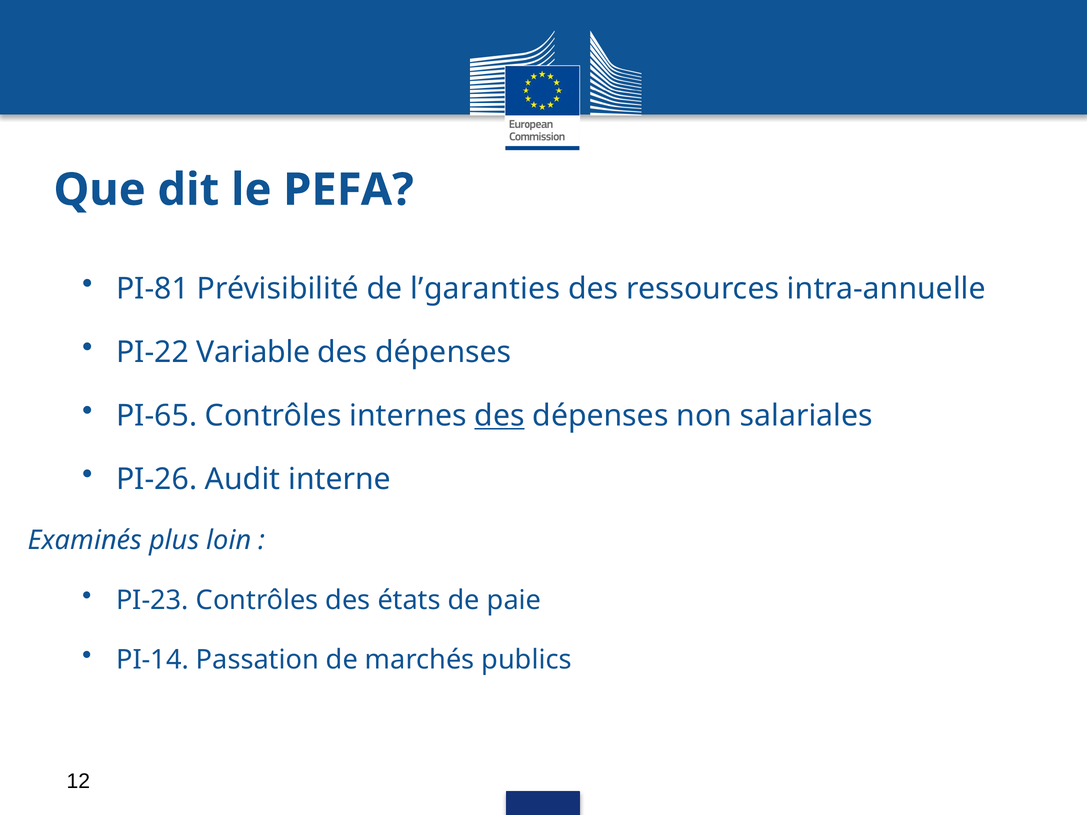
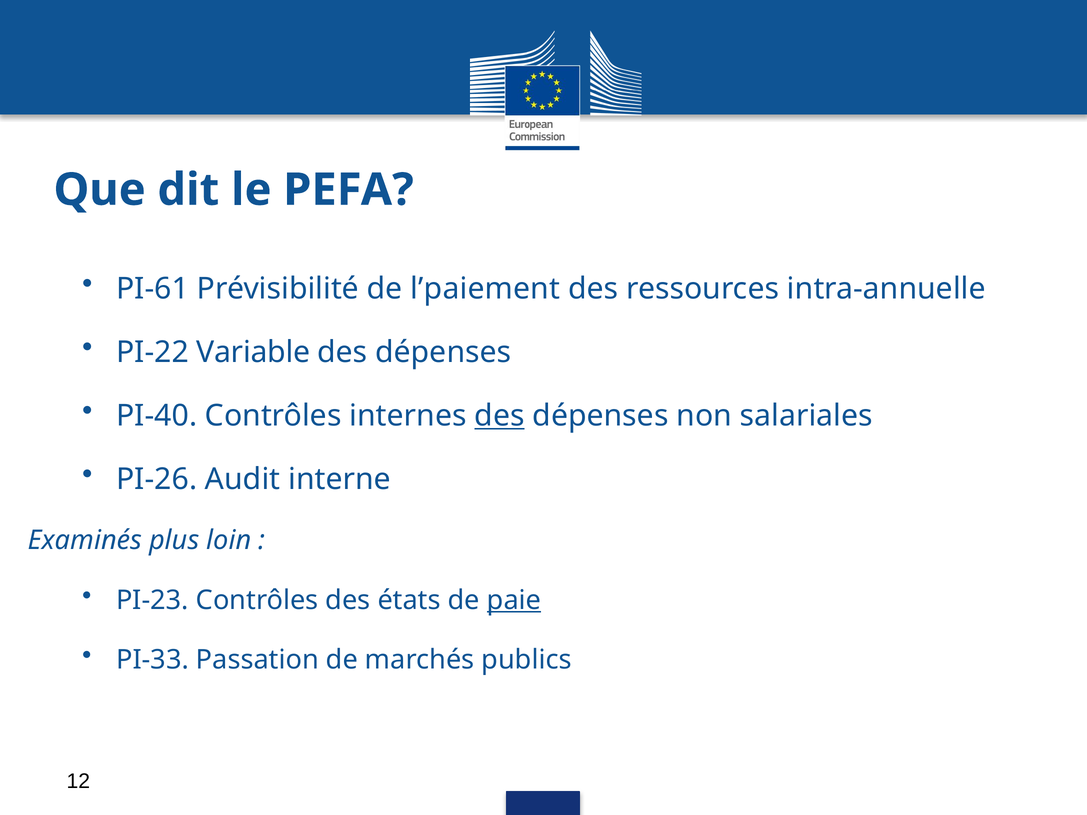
PI-81: PI-81 -> PI-61
l’garanties: l’garanties -> l’paiement
PI-65: PI-65 -> PI-40
paie underline: none -> present
PI-14: PI-14 -> PI-33
